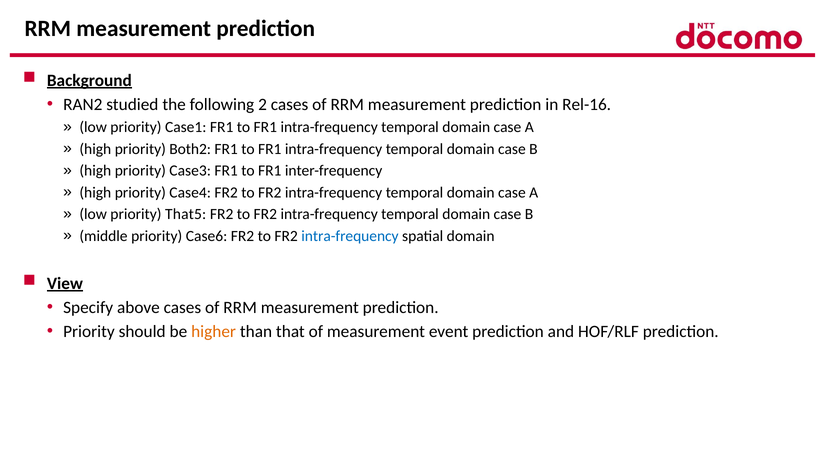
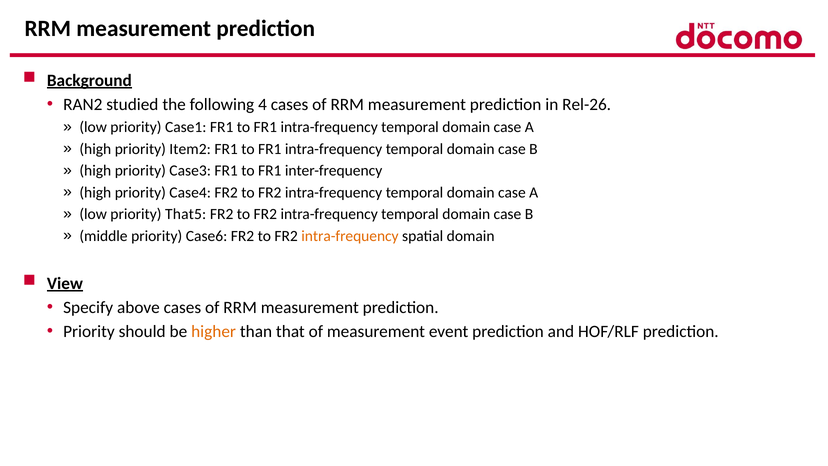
following 2: 2 -> 4
Rel-16: Rel-16 -> Rel-26
Both2: Both2 -> Item2
intra-frequency at (350, 236) colour: blue -> orange
